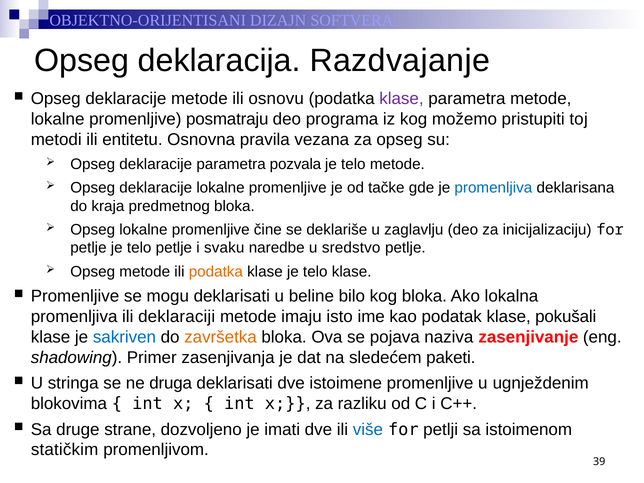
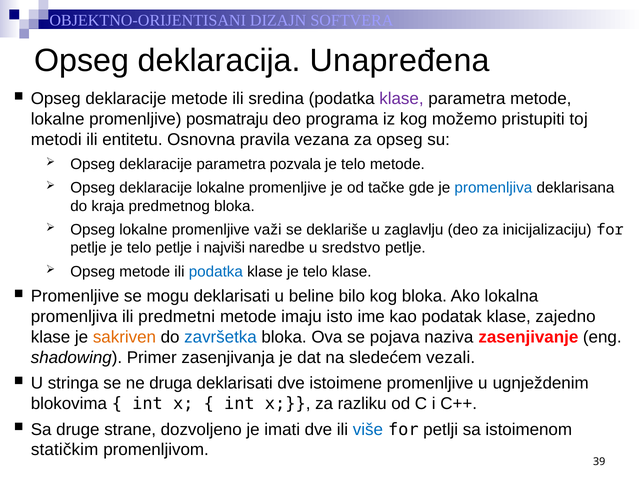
Razdvajanje: Razdvajanje -> Unapređena
osnovu: osnovu -> sredina
čine: čine -> važi
svaku: svaku -> najviši
podatka at (216, 272) colour: orange -> blue
deklaraciji: deklaraciji -> predmetni
pokušali: pokušali -> zajedno
sakriven colour: blue -> orange
završetka colour: orange -> blue
paketi: paketi -> vezali
